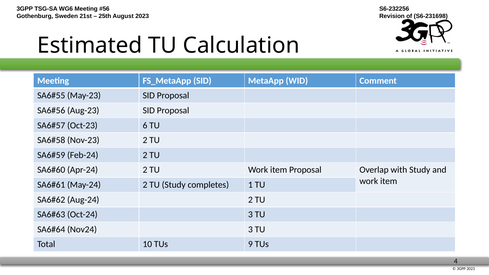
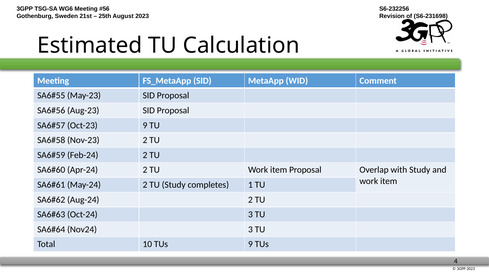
Oct-23 6: 6 -> 9
